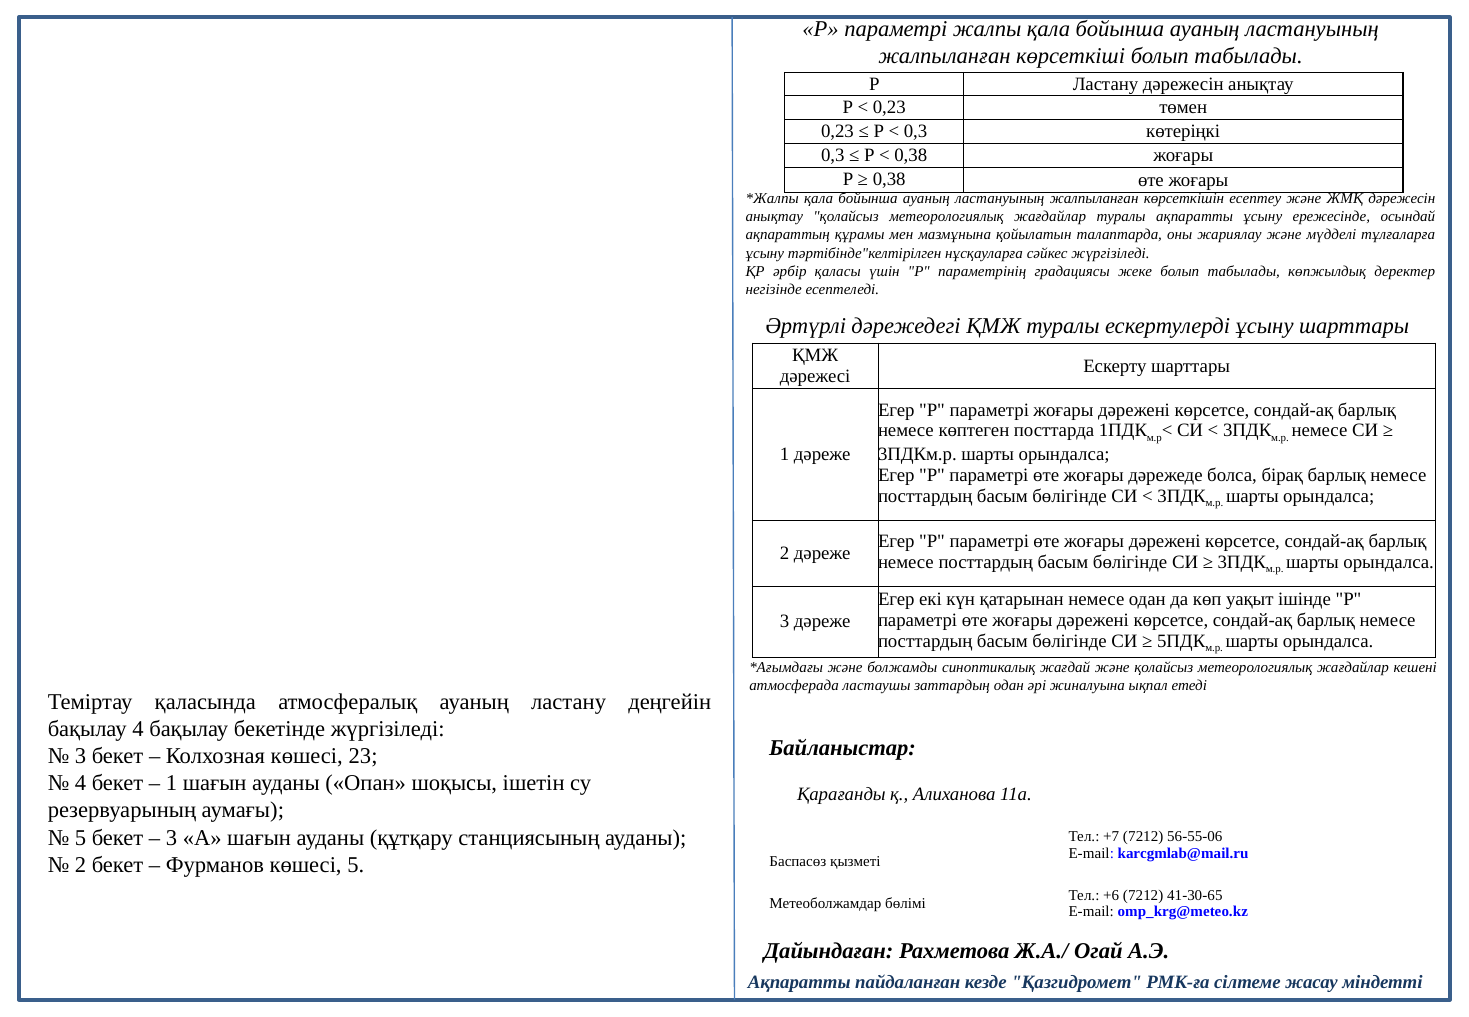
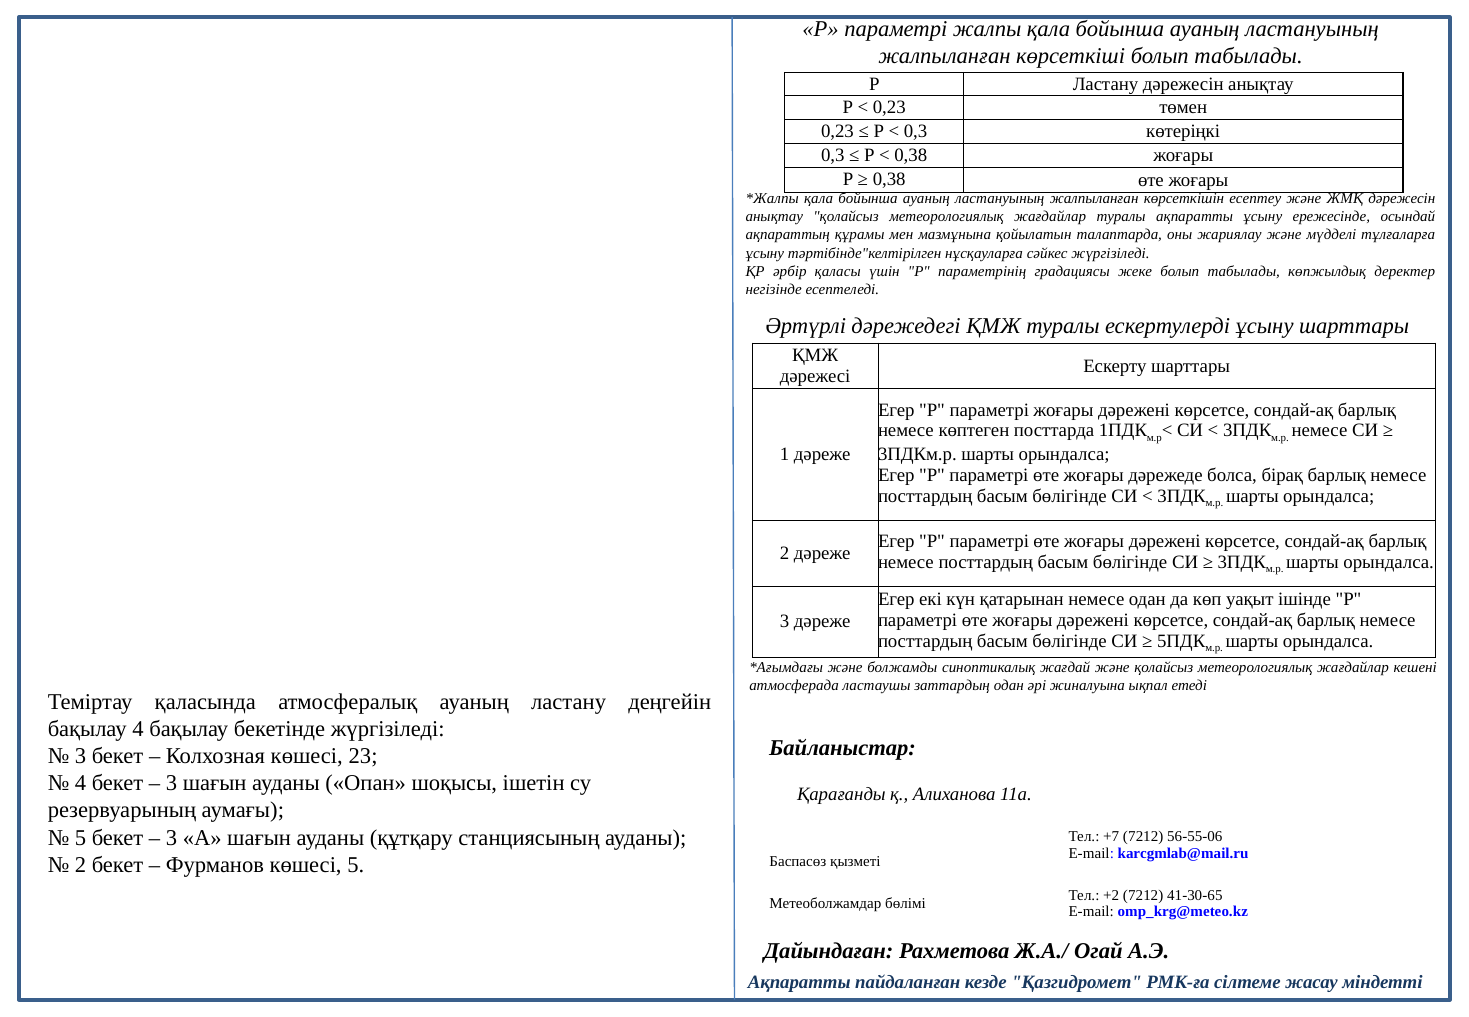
1 at (171, 783): 1 -> 3
+6: +6 -> +2
